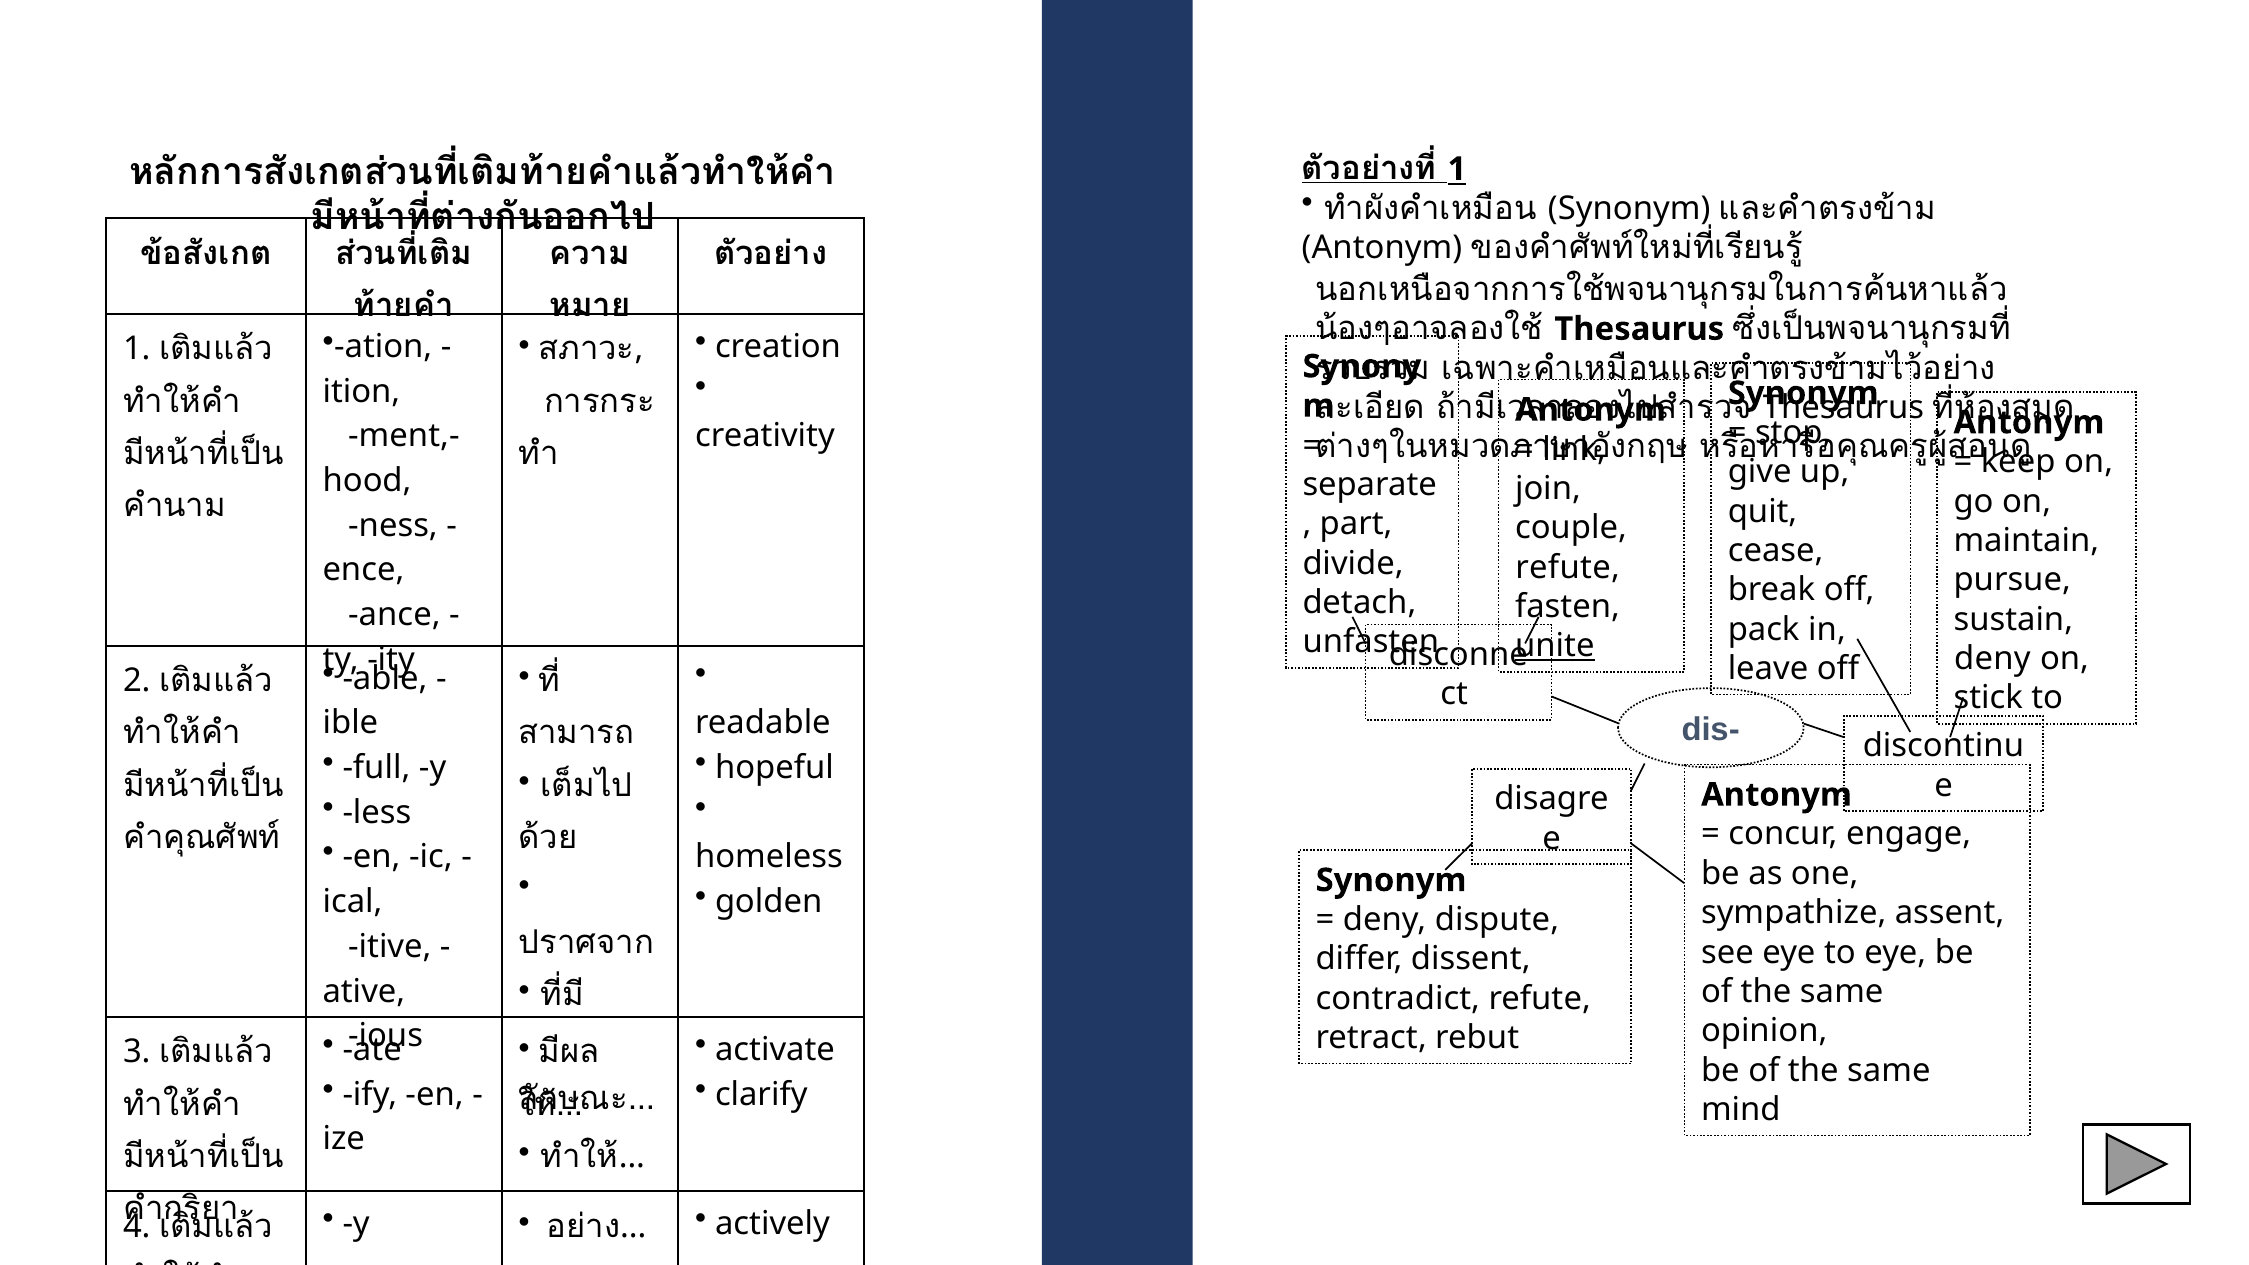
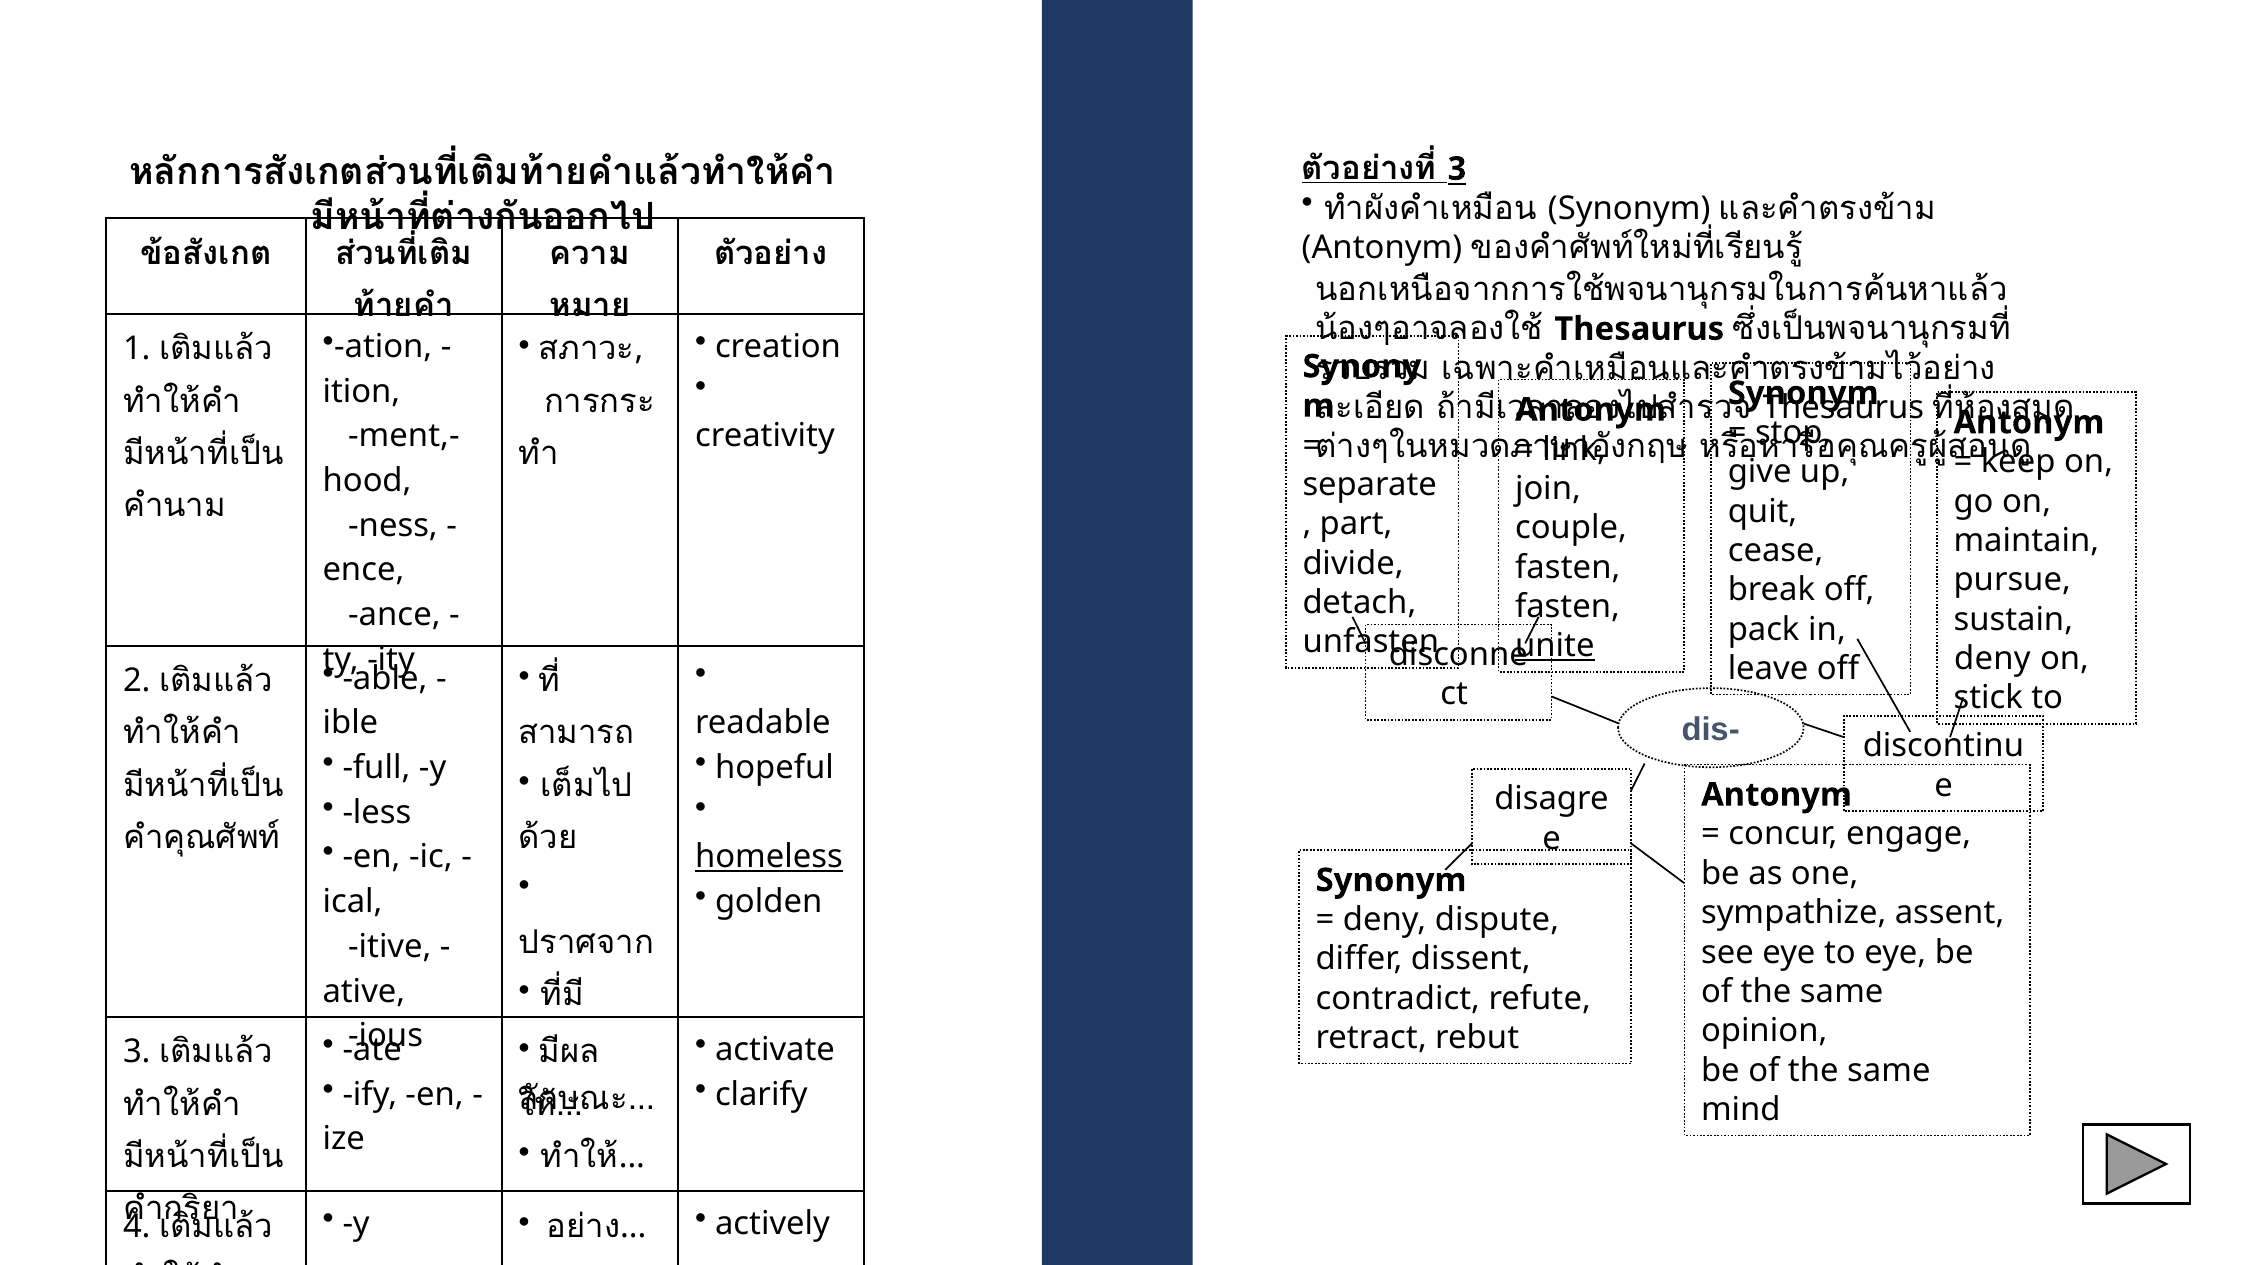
1 at (1457, 169): 1 -> 3
refute at (1568, 567): refute -> fasten
homeless underline: none -> present
